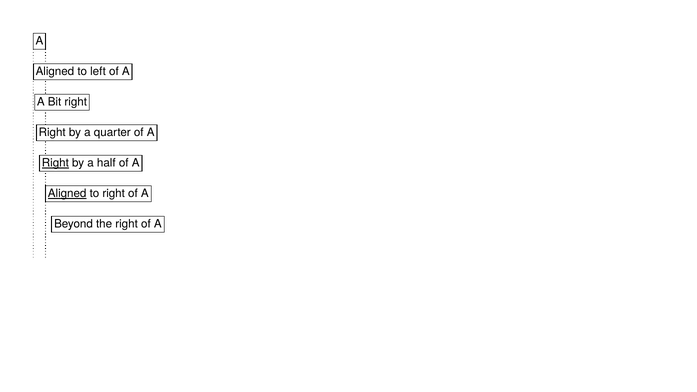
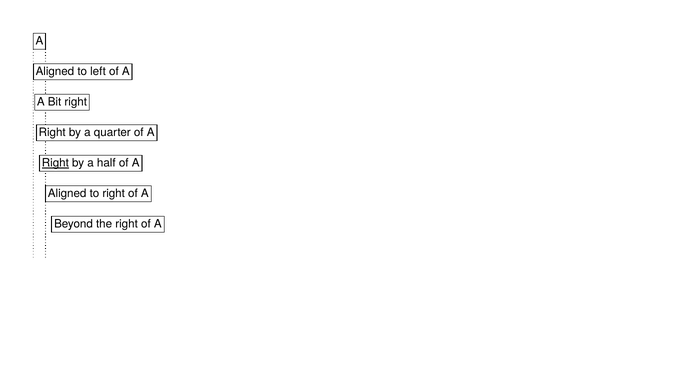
Aligned at (67, 194) underline: present -> none
